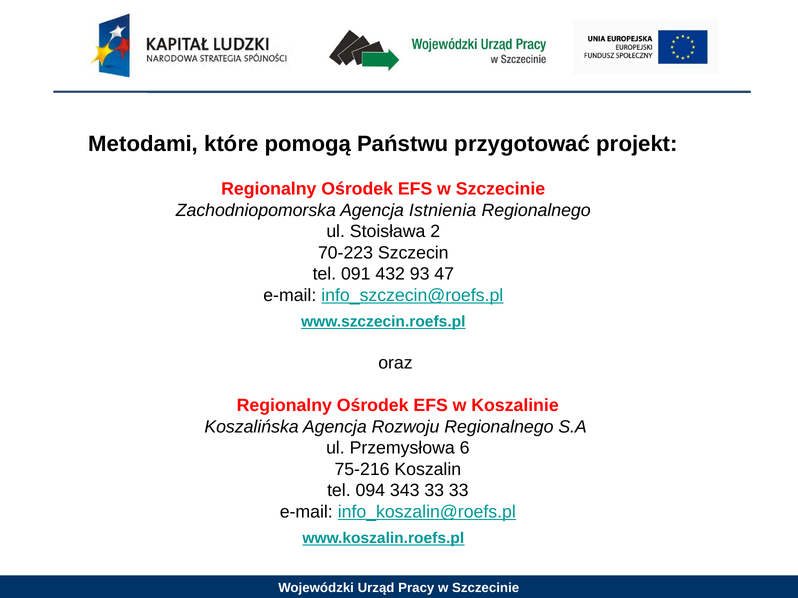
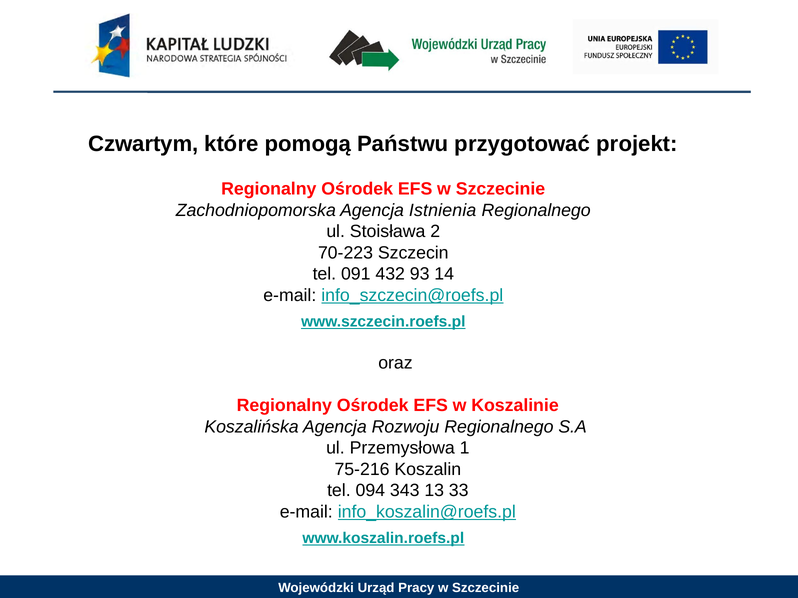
Metodami: Metodami -> Czwartym
47: 47 -> 14
6: 6 -> 1
343 33: 33 -> 13
